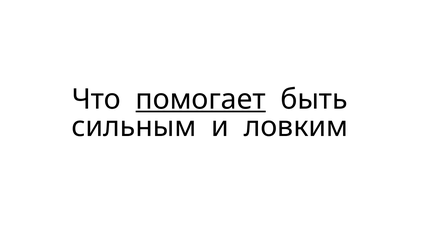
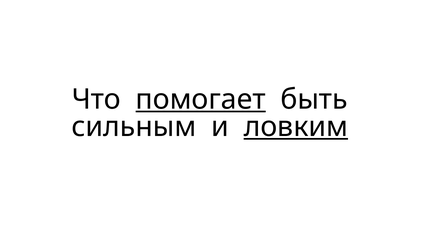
ловким underline: none -> present
